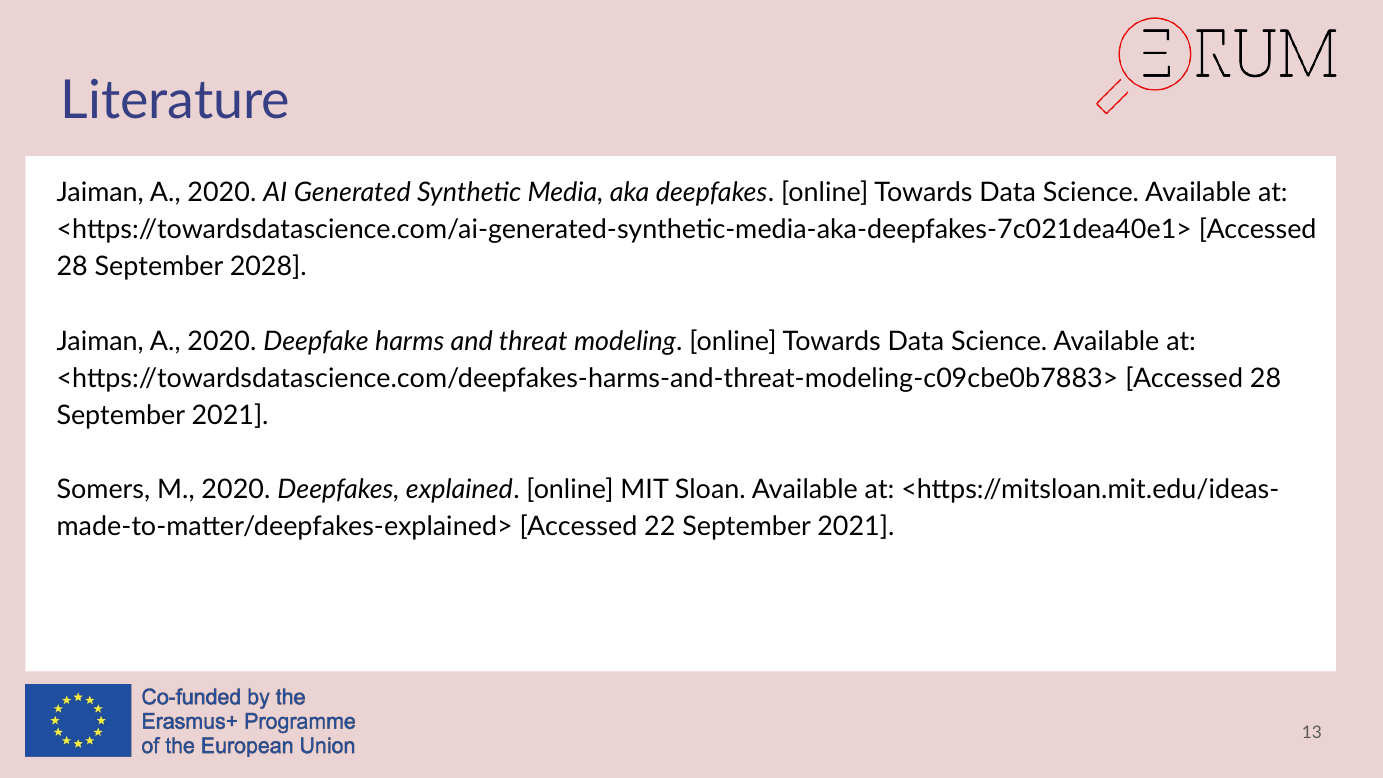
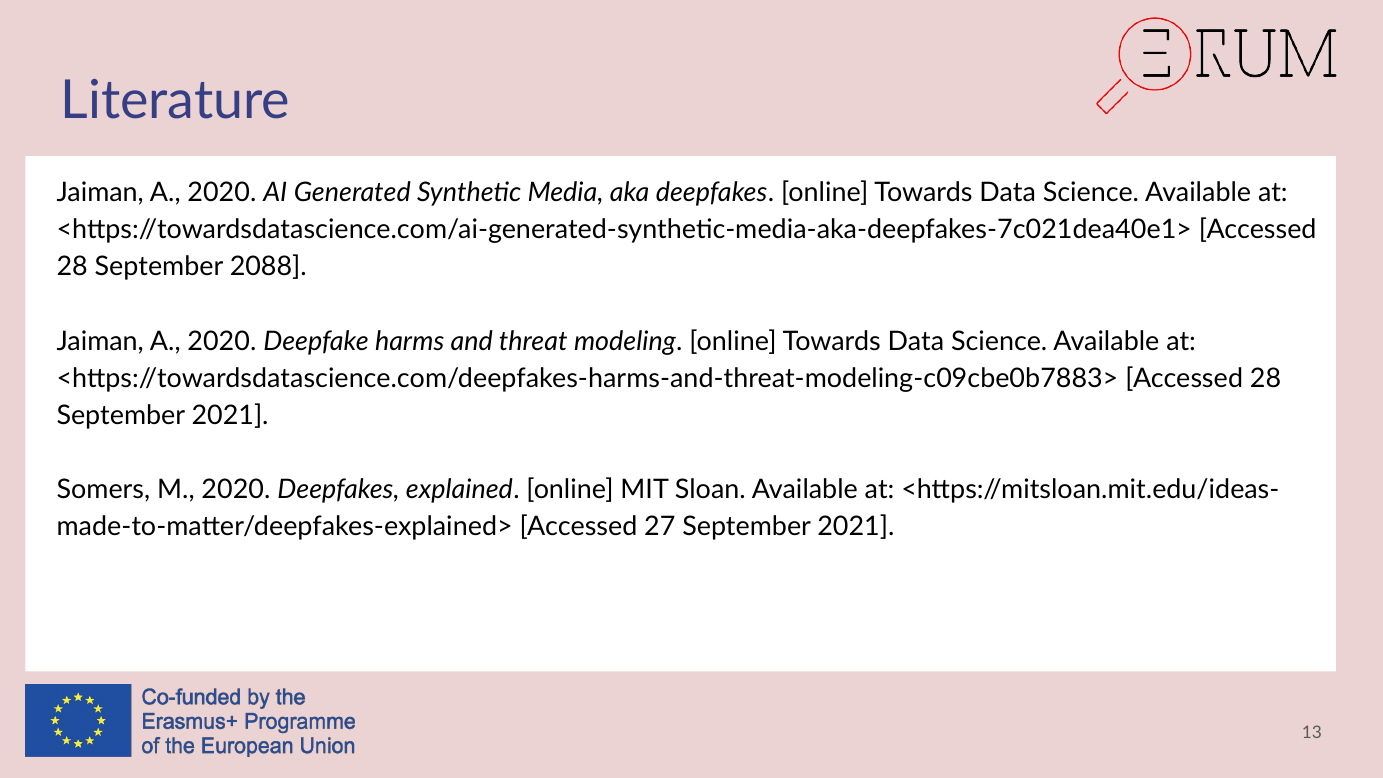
2028: 2028 -> 2088
22: 22 -> 27
